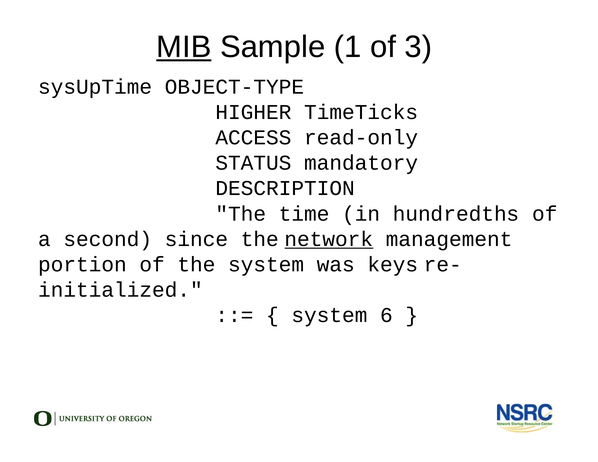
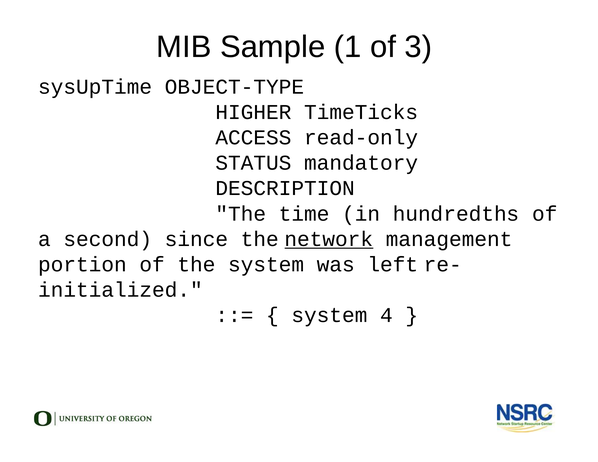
MIB underline: present -> none
keys: keys -> left
6: 6 -> 4
